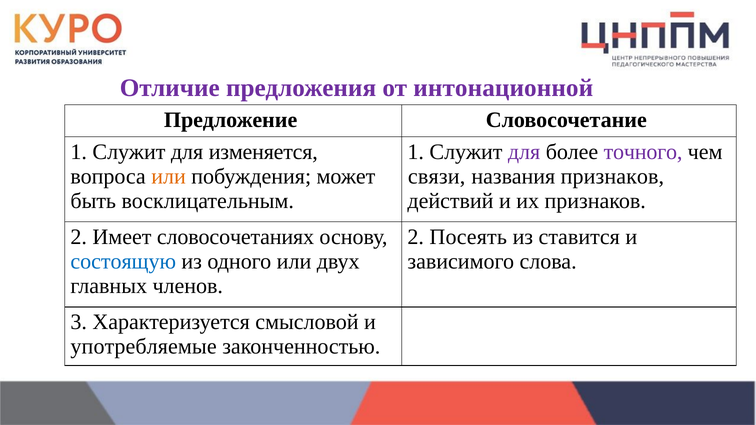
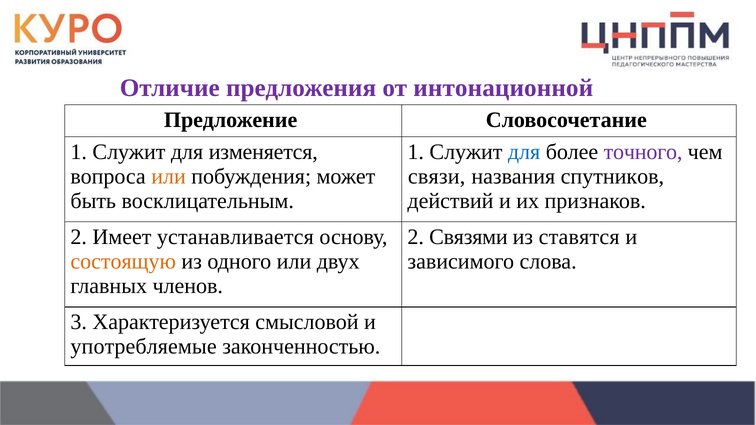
для at (524, 152) colour: purple -> blue
названия признаков: признаков -> спутников
словосочетаниях: словосочетаниях -> устанавливается
Посеять: Посеять -> Связями
ставится: ставится -> ставятся
состоящую colour: blue -> orange
